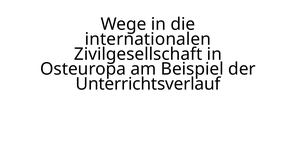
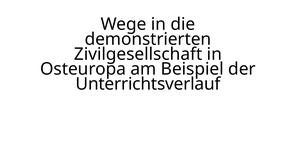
internationalen: internationalen -> demonstrierten
